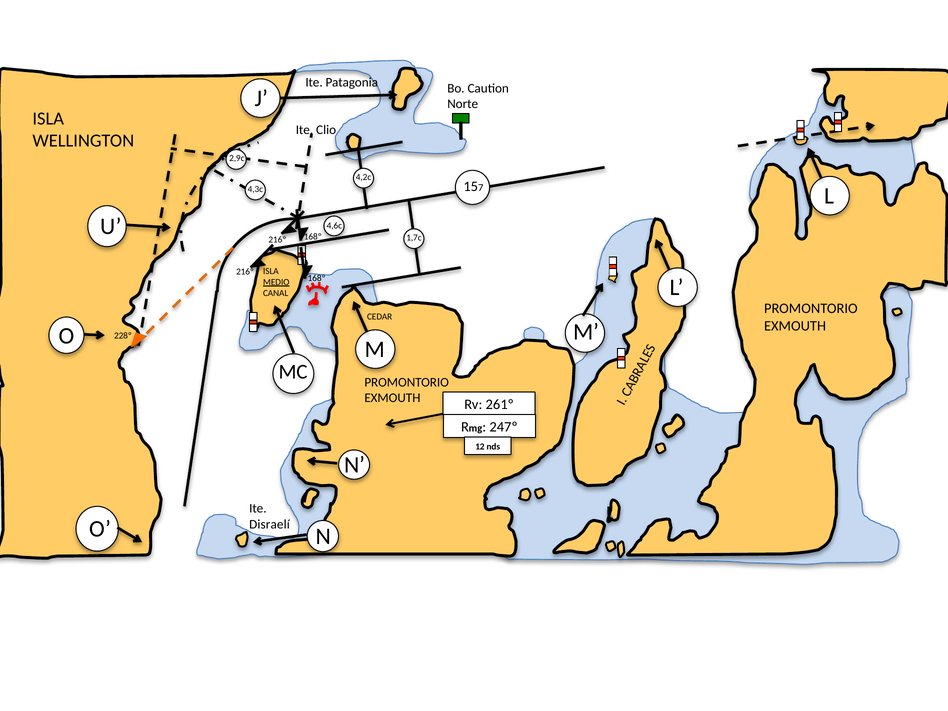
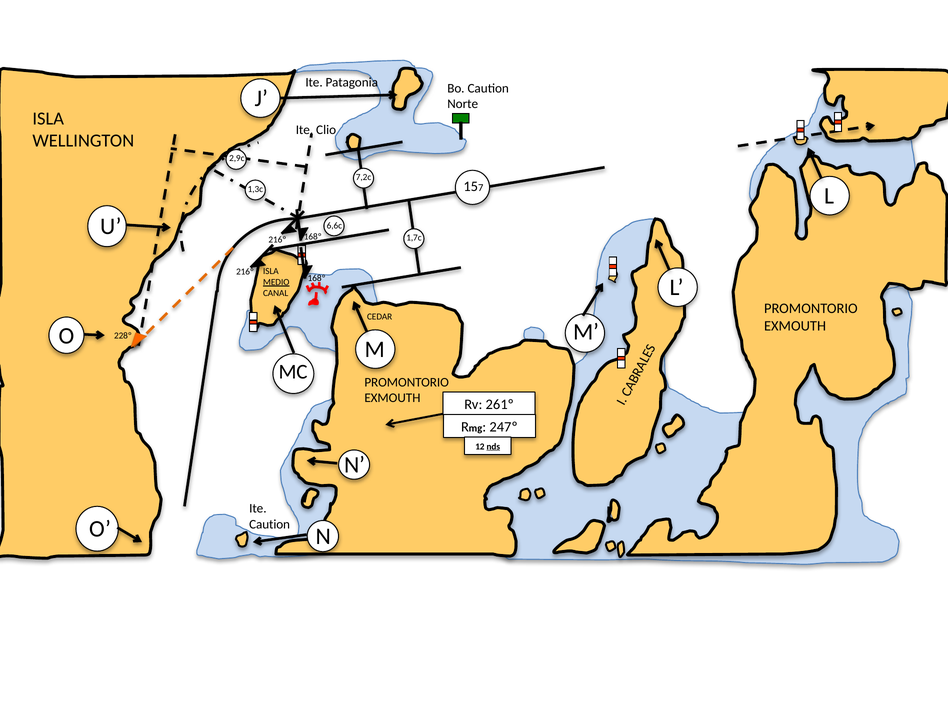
4,2c: 4,2c -> 7,2c
4,3c: 4,3c -> 1,3c
4,6c: 4,6c -> 6,6c
nds underline: none -> present
Disraelí at (269, 524): Disraelí -> Caution
